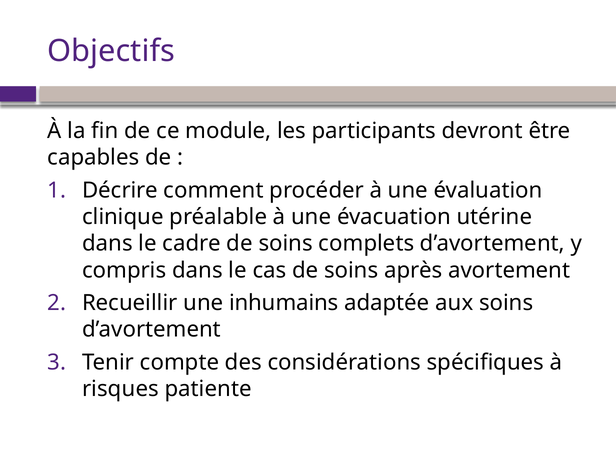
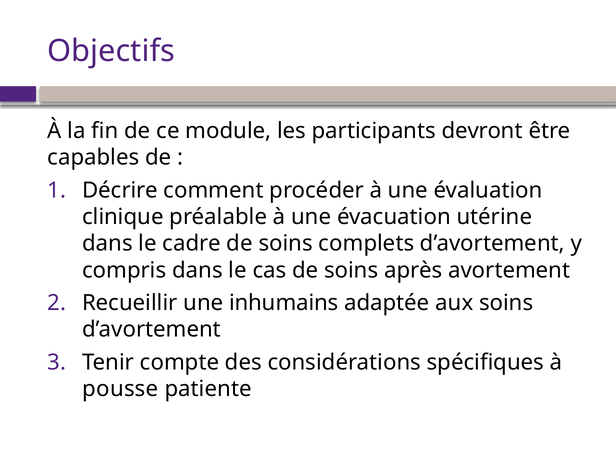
risques: risques -> pousse
